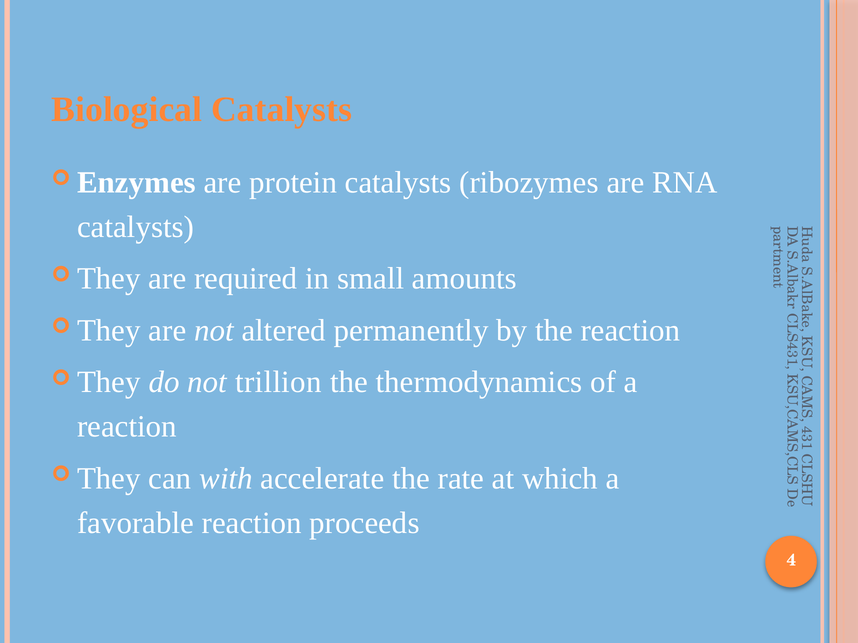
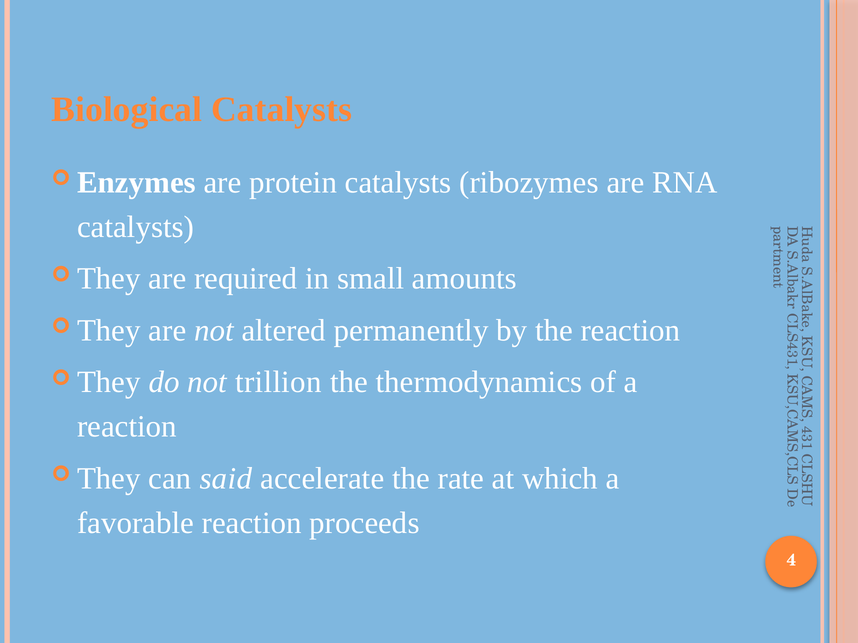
with: with -> said
